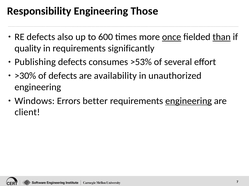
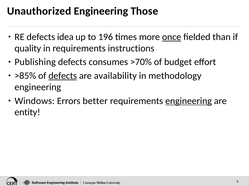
Responsibility: Responsibility -> Unauthorized
also: also -> idea
600: 600 -> 196
than underline: present -> none
significantly: significantly -> instructions
>53%: >53% -> >70%
several: several -> budget
>30%: >30% -> >85%
defects at (63, 76) underline: none -> present
unauthorized: unauthorized -> methodology
client: client -> entity
